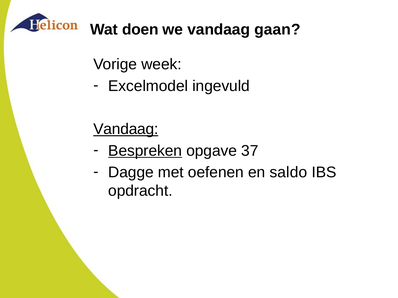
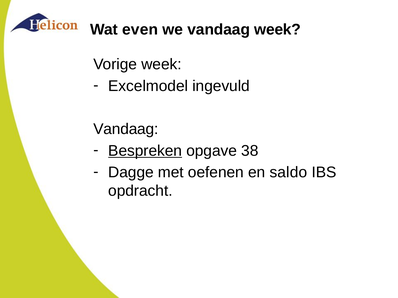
doen: doen -> even
vandaag gaan: gaan -> week
Vandaag at (126, 129) underline: present -> none
37: 37 -> 38
